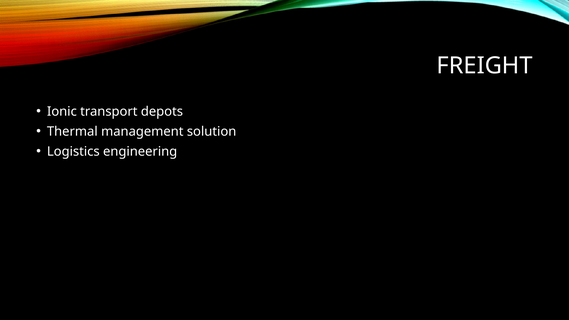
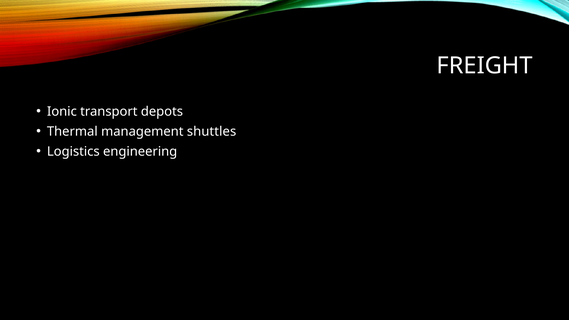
solution: solution -> shuttles
